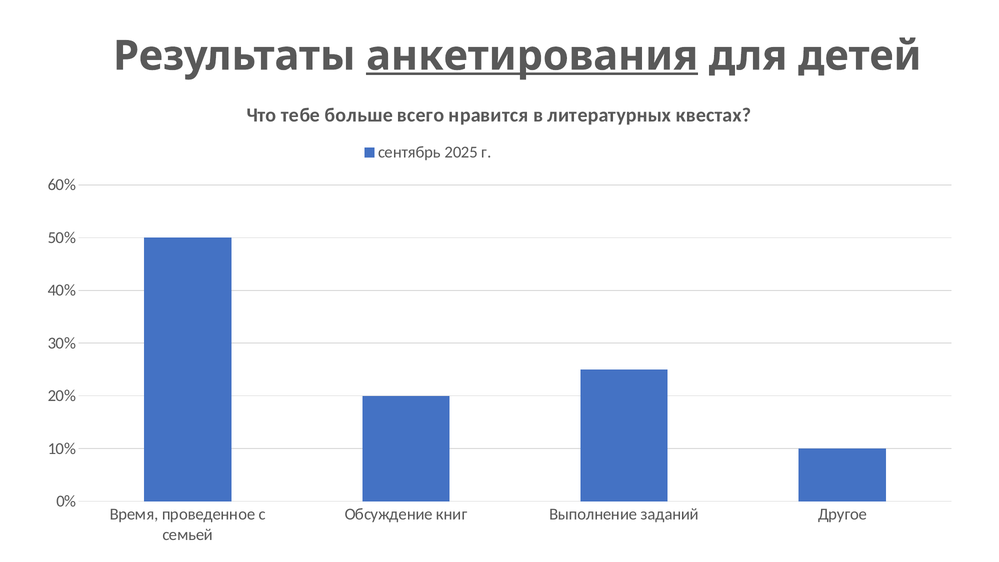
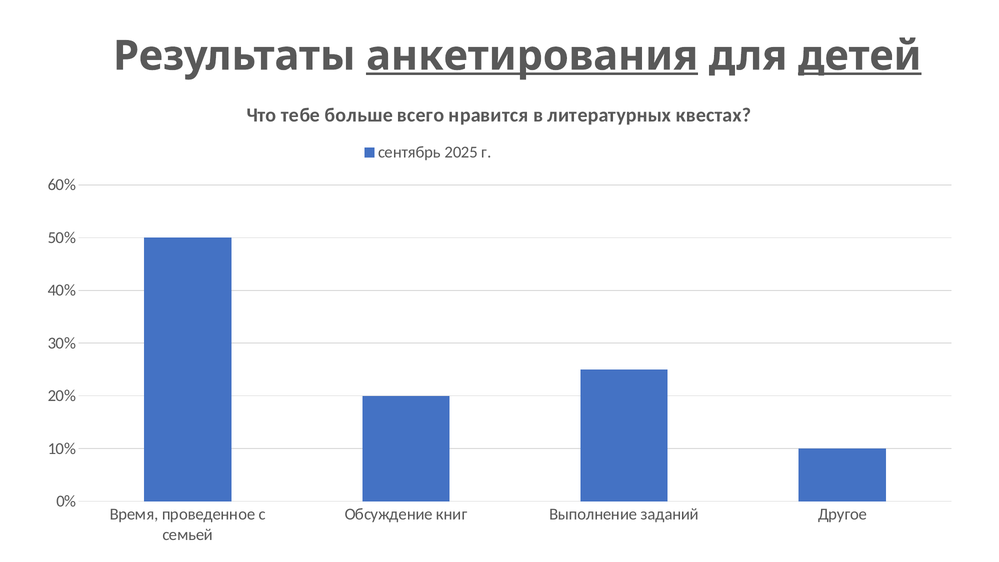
детей underline: none -> present
